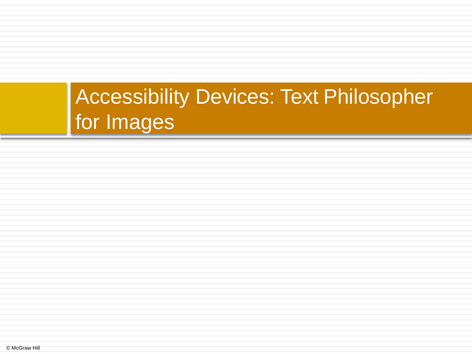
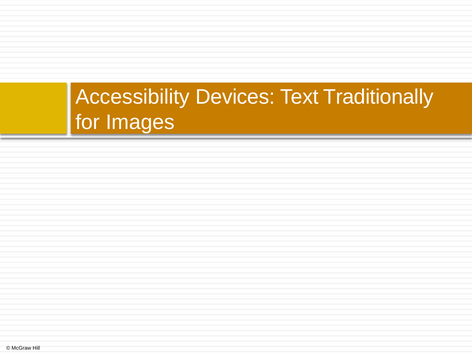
Philosopher: Philosopher -> Traditionally
